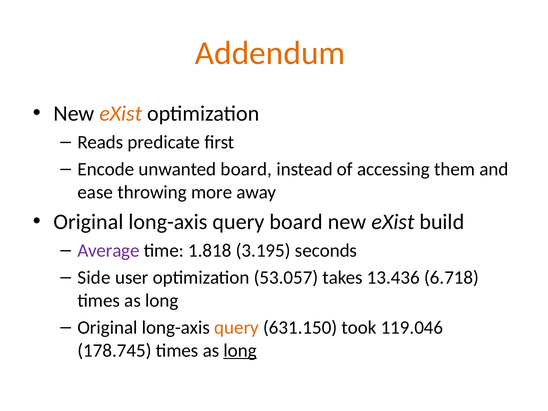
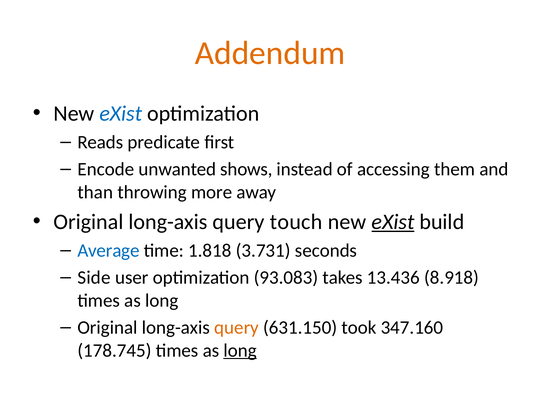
eXist at (121, 113) colour: orange -> blue
unwanted board: board -> shows
ease: ease -> than
query board: board -> touch
eXist at (393, 222) underline: none -> present
Average colour: purple -> blue
3.195: 3.195 -> 3.731
53.057: 53.057 -> 93.083
6.718: 6.718 -> 8.918
119.046: 119.046 -> 347.160
